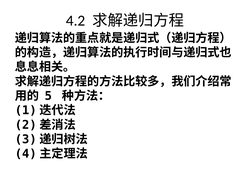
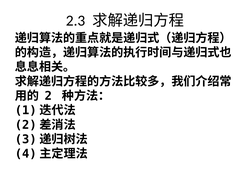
4.2: 4.2 -> 2.3
5: 5 -> 2
